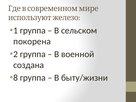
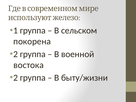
создана: создана -> востока
8 at (16, 78): 8 -> 2
